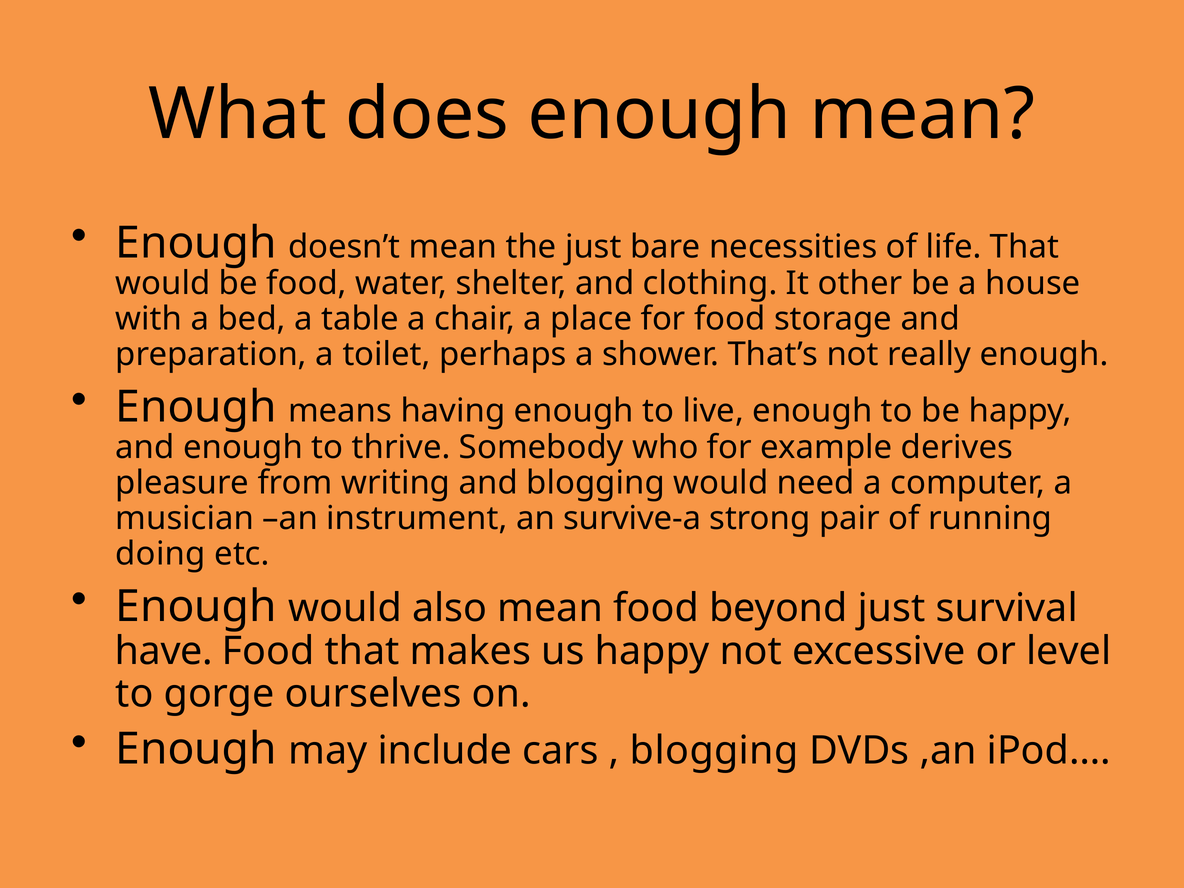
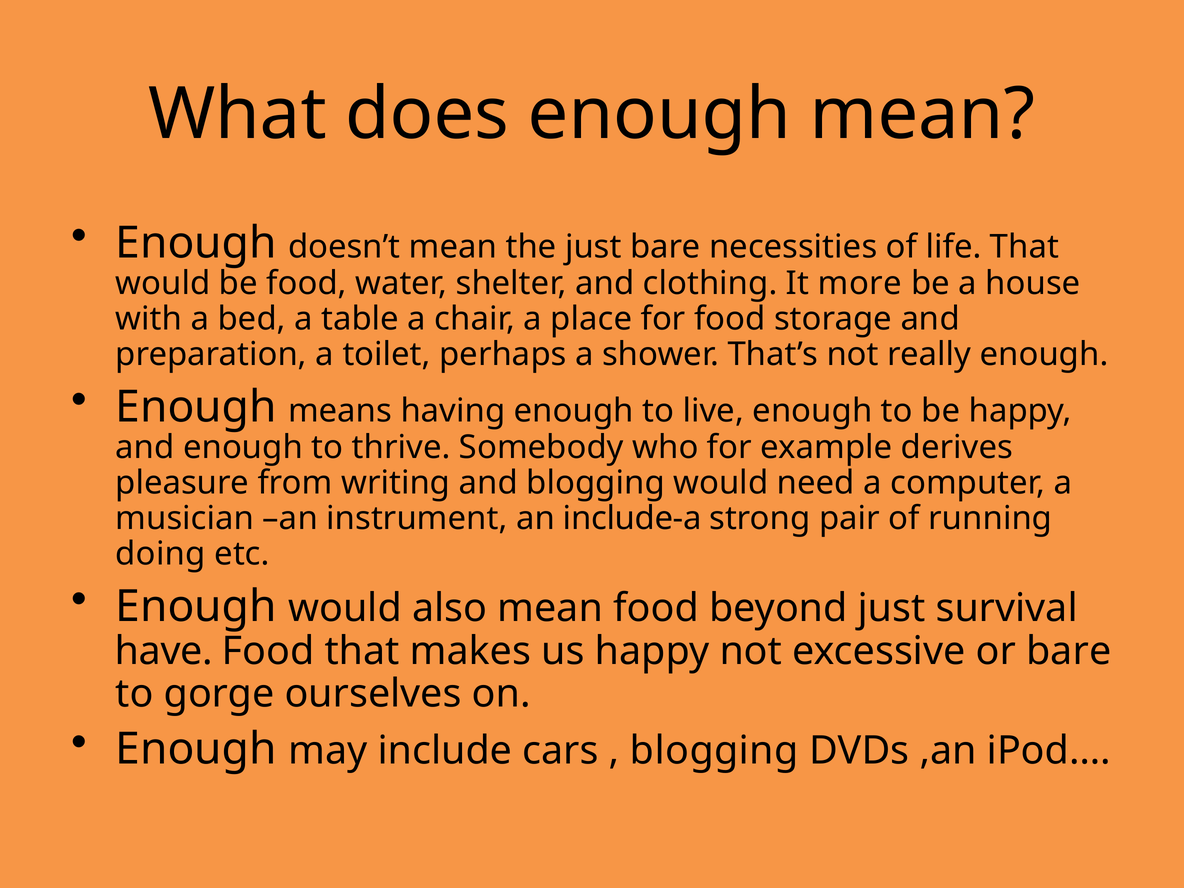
other: other -> more
survive-a: survive-a -> include-a
or level: level -> bare
